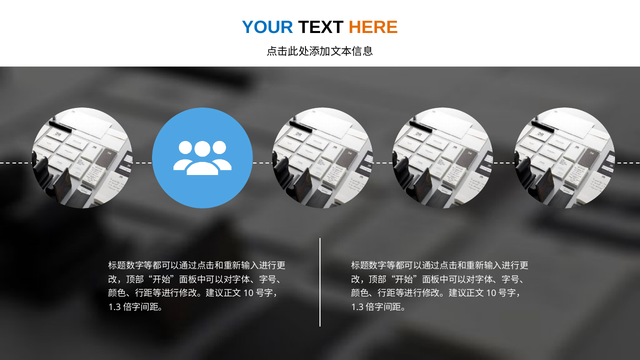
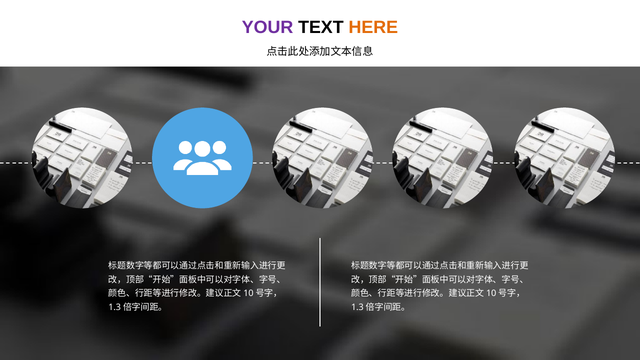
YOUR colour: blue -> purple
